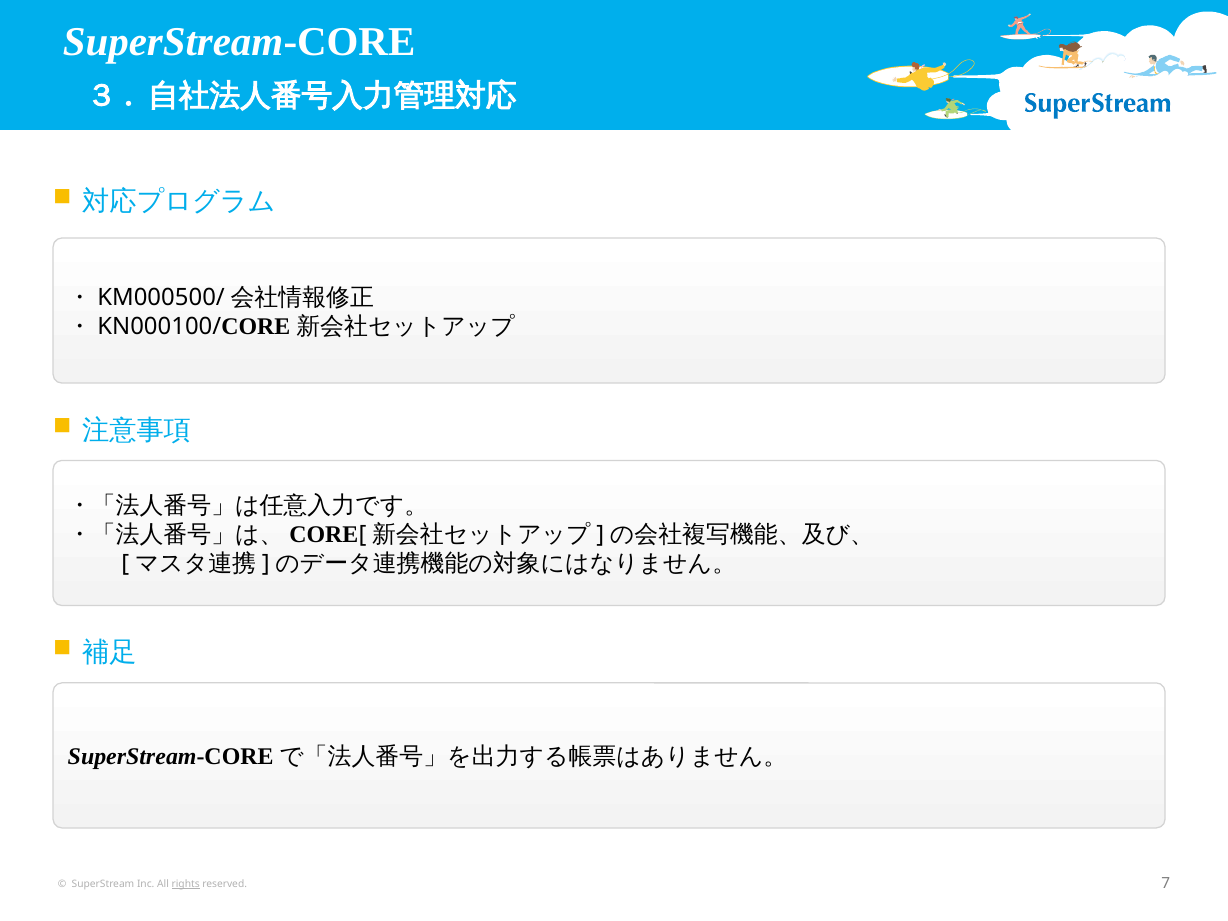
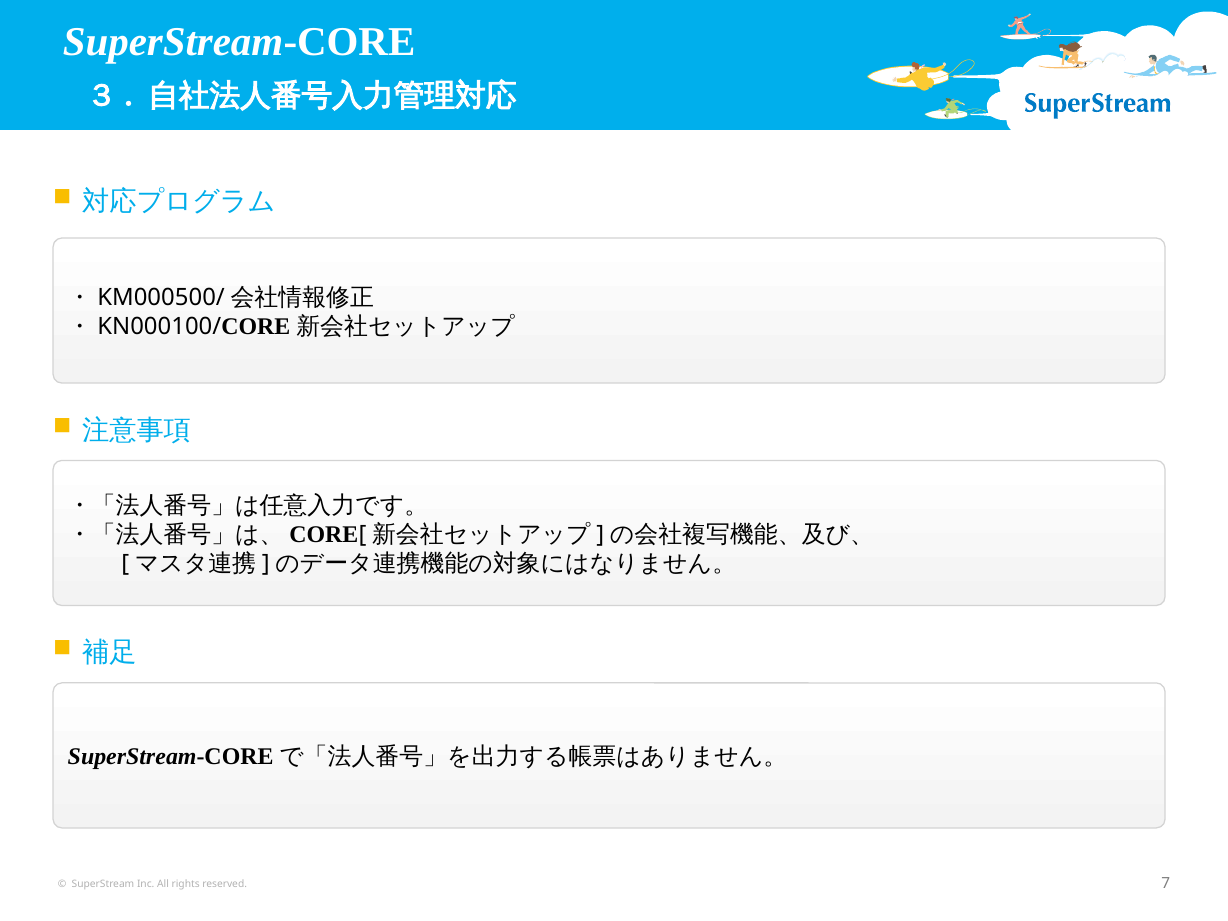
rights underline: present -> none
